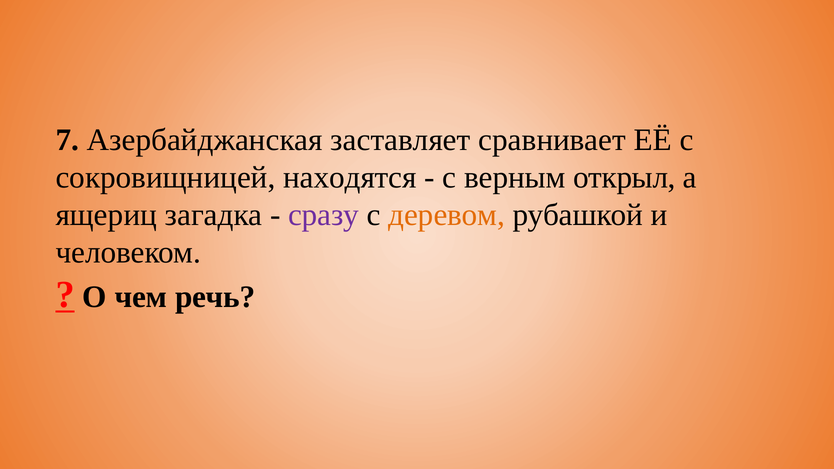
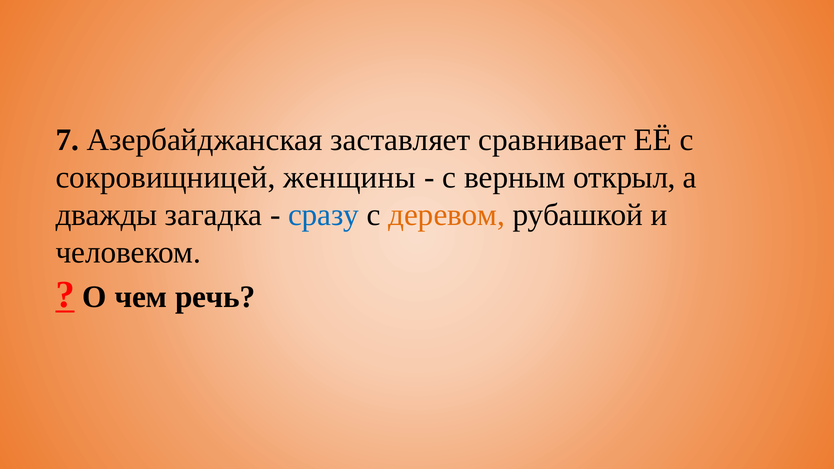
находятся: находятся -> женщины
ящериц: ящериц -> дважды
сразу colour: purple -> blue
